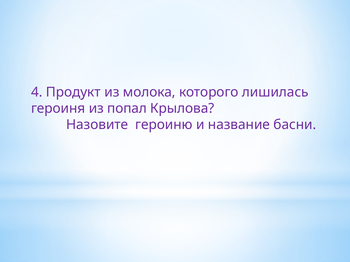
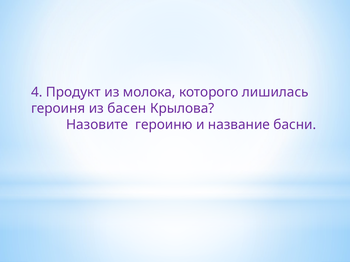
попал: попал -> басен
